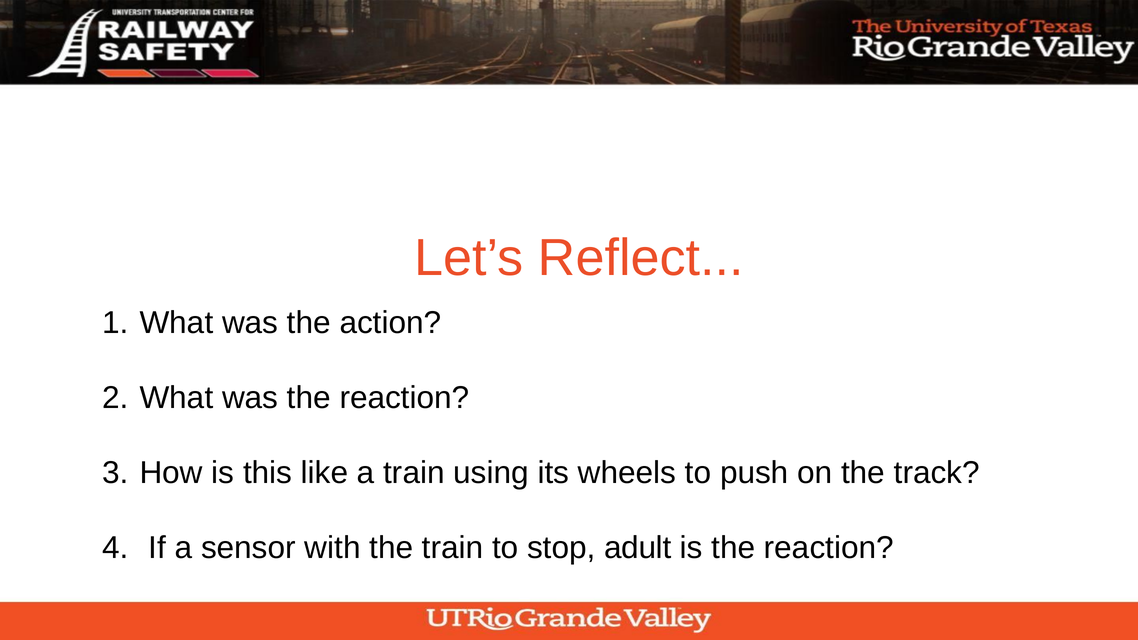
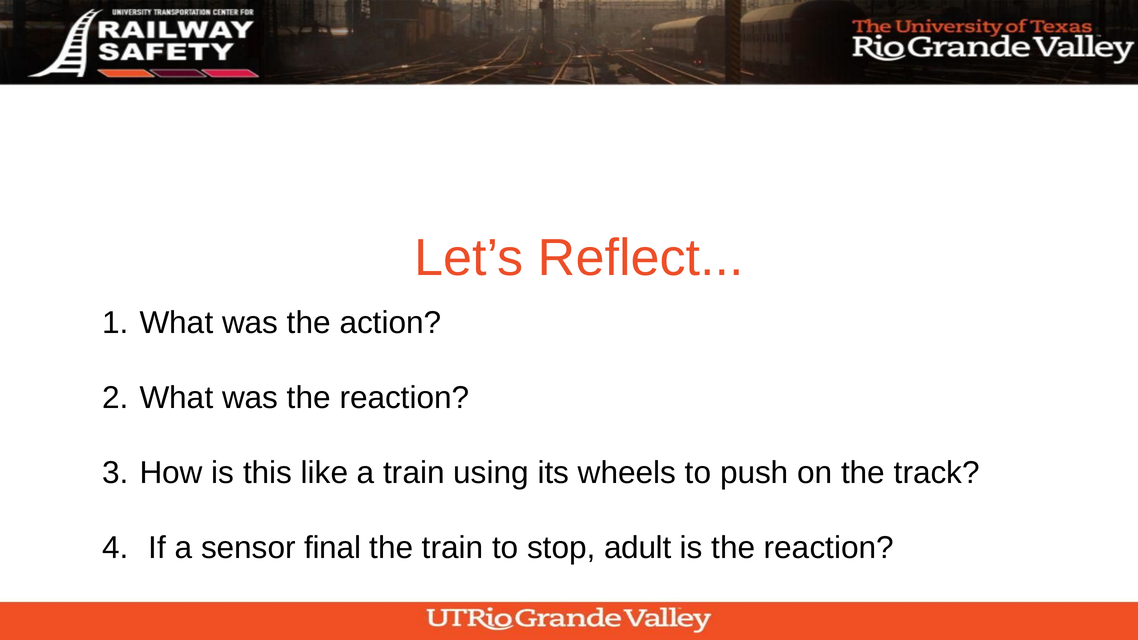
with: with -> final
